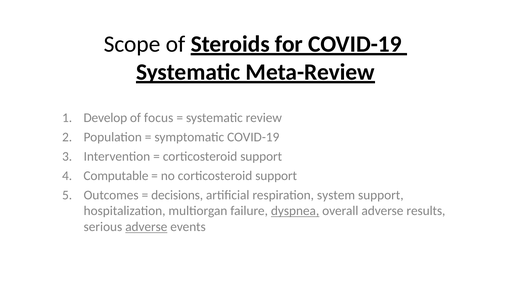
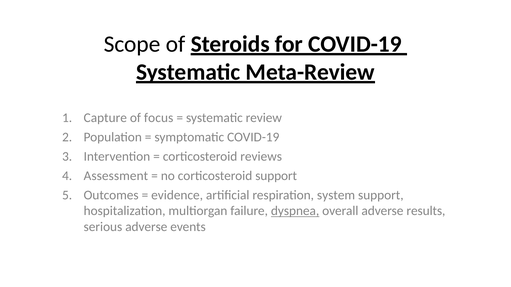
Develop: Develop -> Capture
support at (261, 157): support -> reviews
Computable: Computable -> Assessment
decisions: decisions -> evidence
adverse at (146, 227) underline: present -> none
